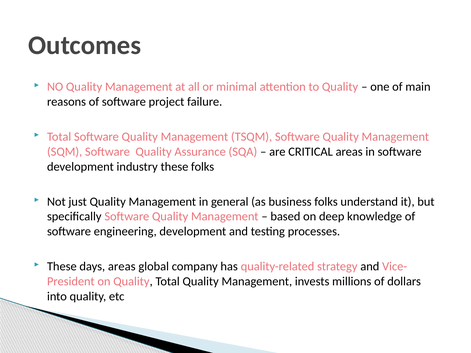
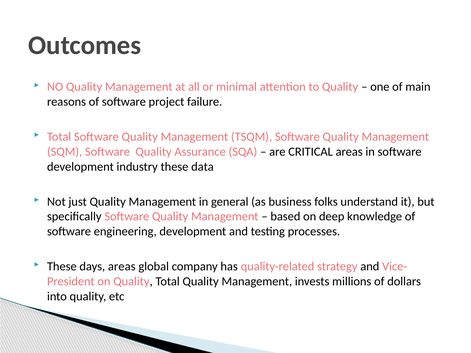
these folks: folks -> data
